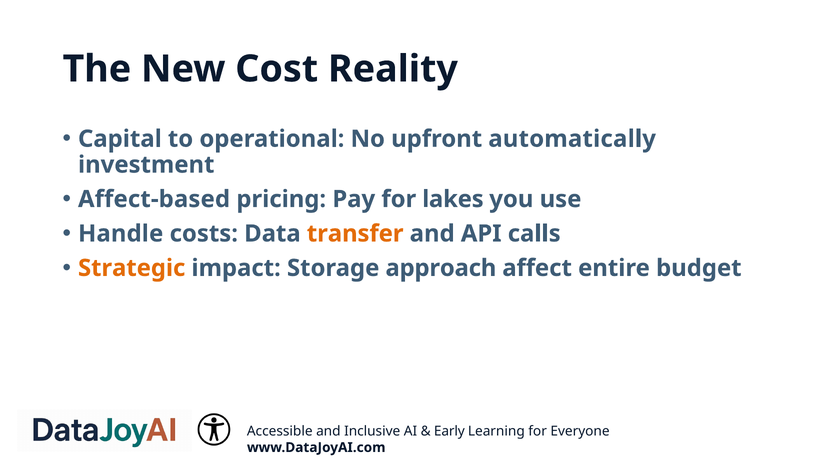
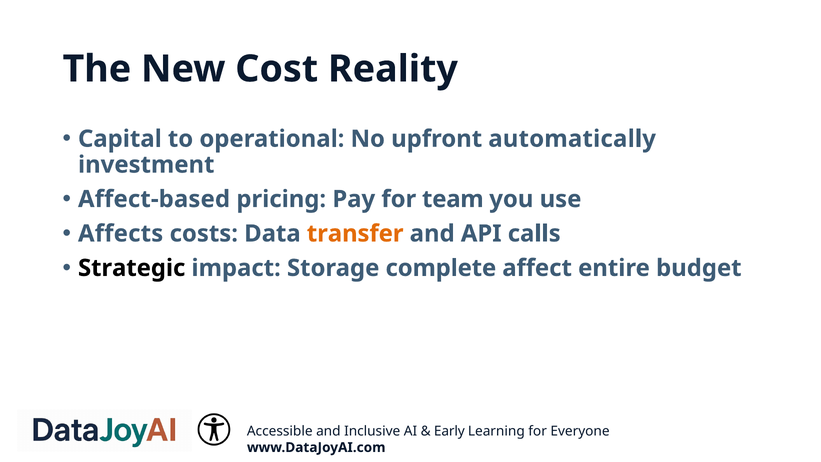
lakes: lakes -> team
Handle: Handle -> Affects
Strategic colour: orange -> black
approach: approach -> complete
